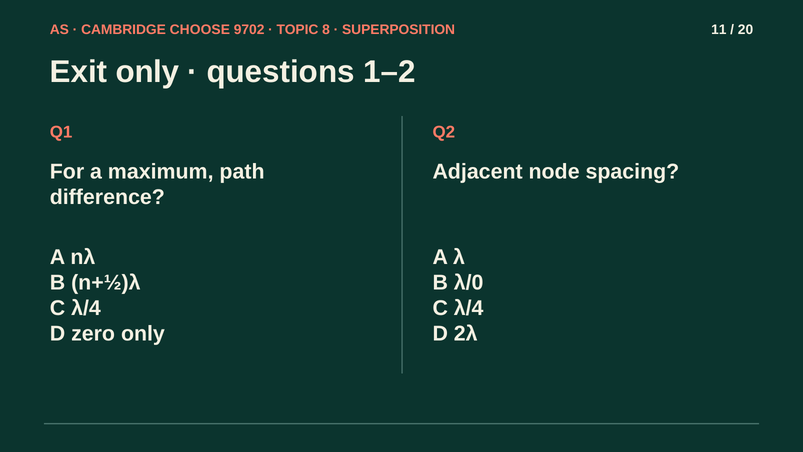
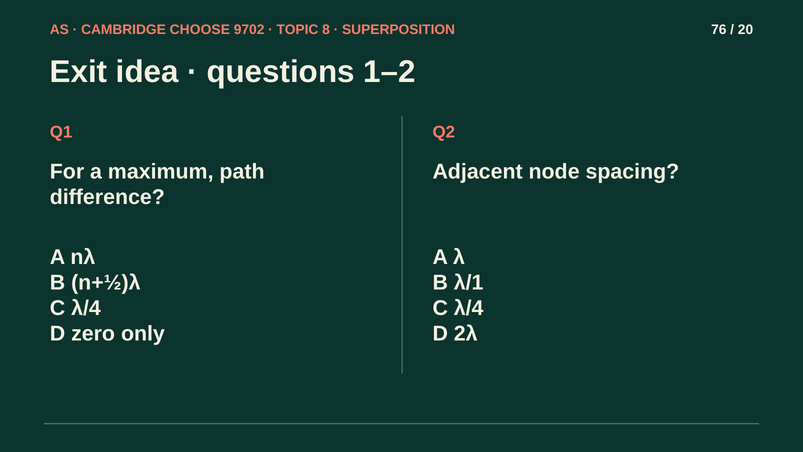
11: 11 -> 76
Exit only: only -> idea
λ/0: λ/0 -> λ/1
